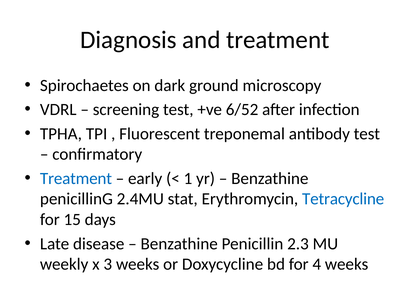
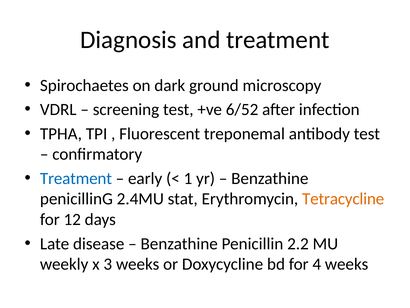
Tetracycline colour: blue -> orange
15: 15 -> 12
2.3: 2.3 -> 2.2
